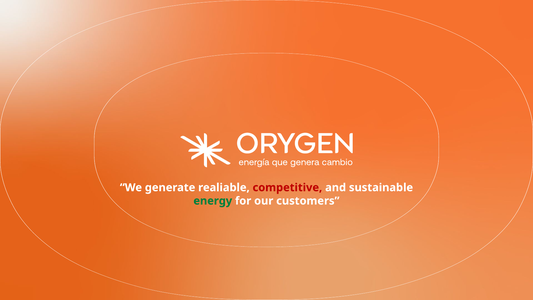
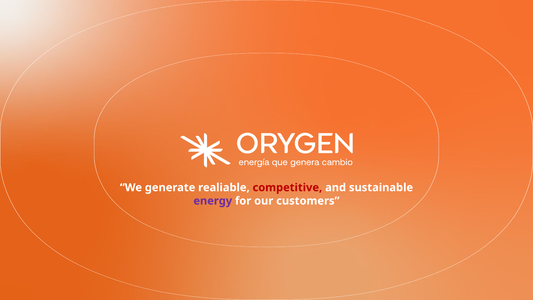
energy colour: green -> purple
